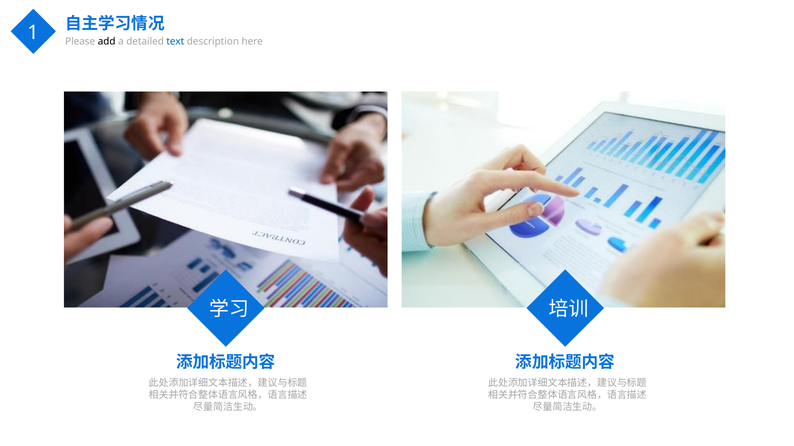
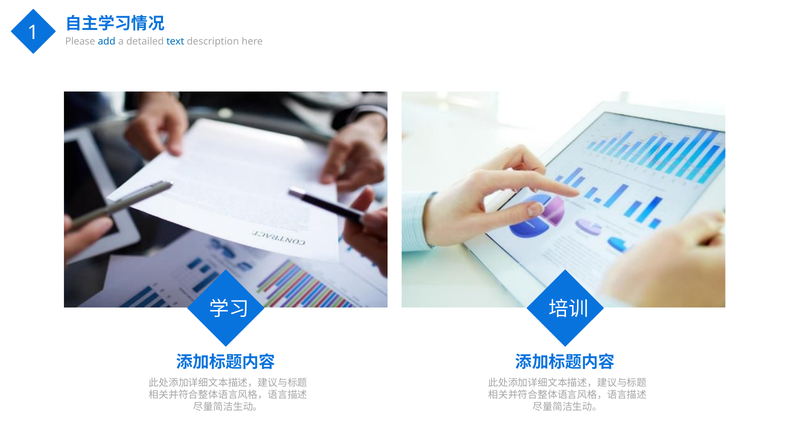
add colour: black -> blue
